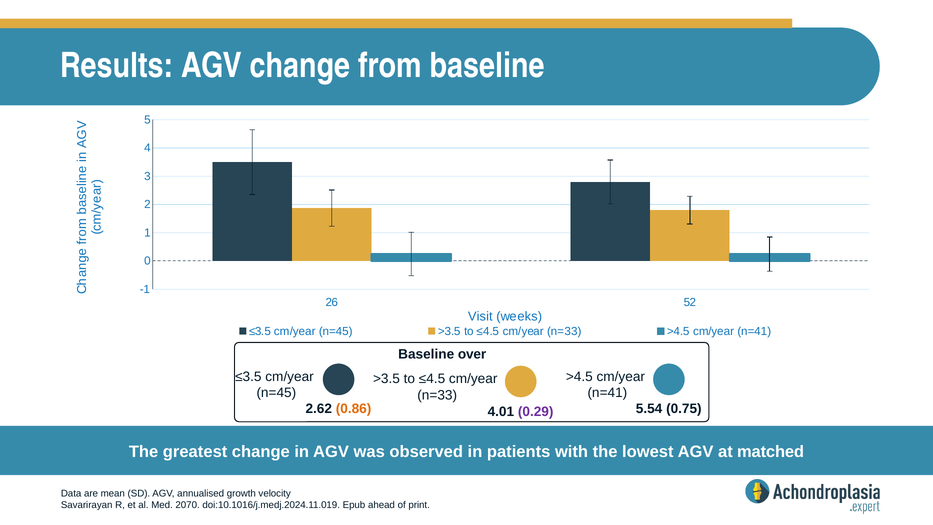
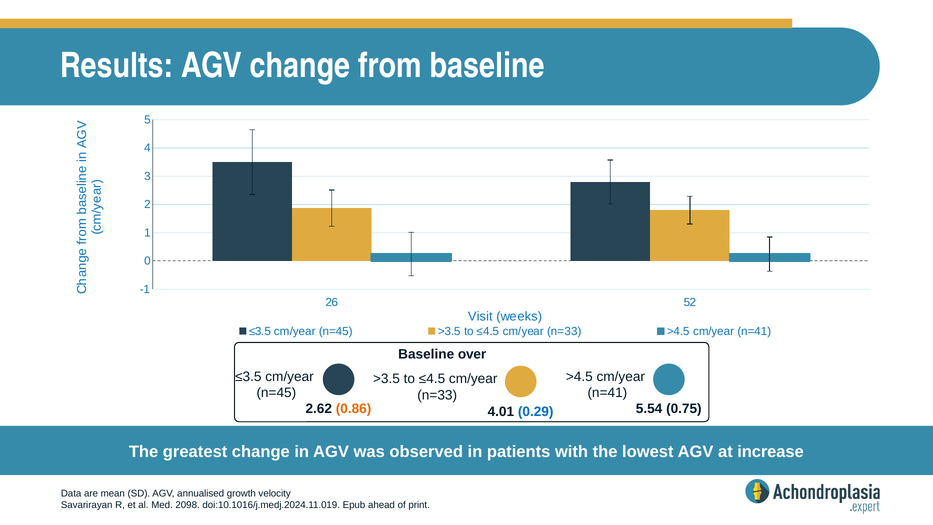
0.29 colour: purple -> blue
matched: matched -> increase
2070: 2070 -> 2098
